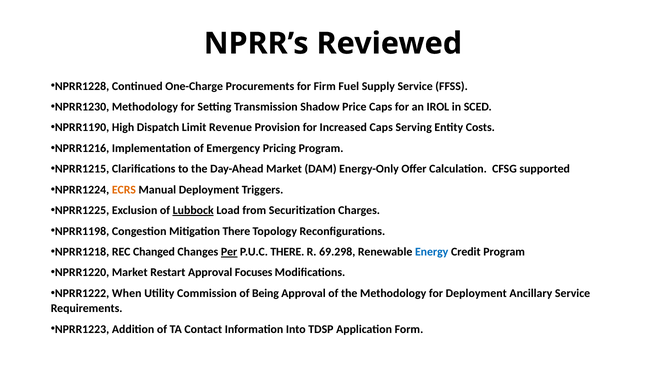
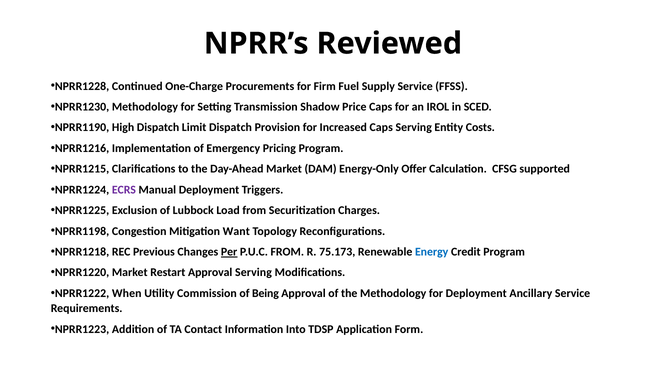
Limit Revenue: Revenue -> Dispatch
ECRS colour: orange -> purple
Lubbock underline: present -> none
Mitigation There: There -> Want
Changed: Changed -> Previous
P.U.C THERE: THERE -> FROM
69.298: 69.298 -> 75.173
Approval Focuses: Focuses -> Serving
